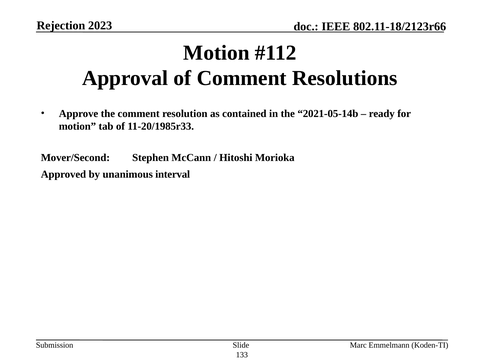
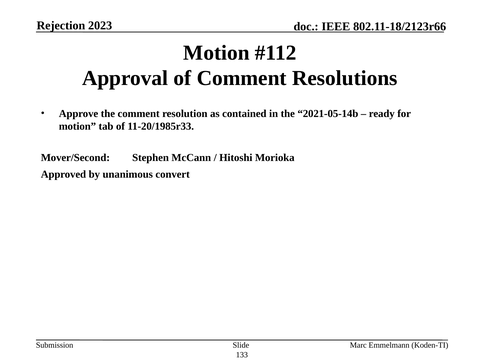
interval: interval -> convert
